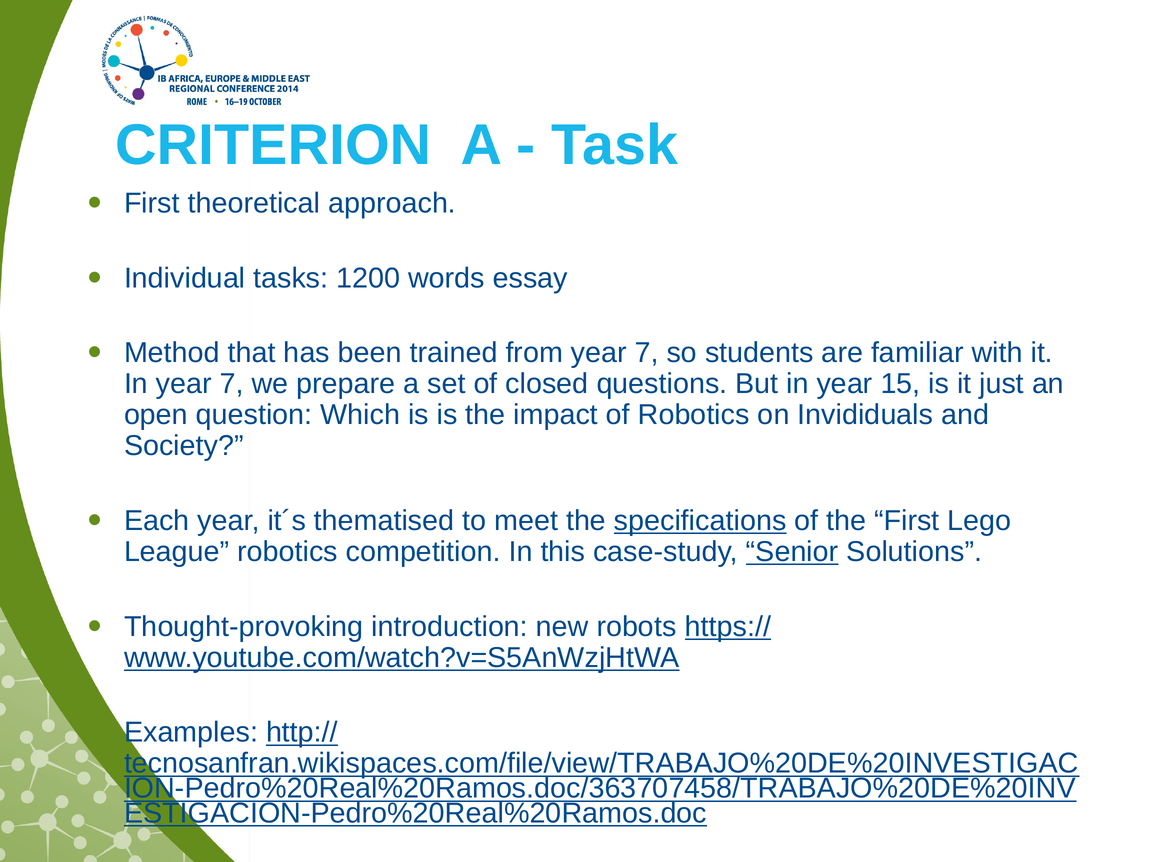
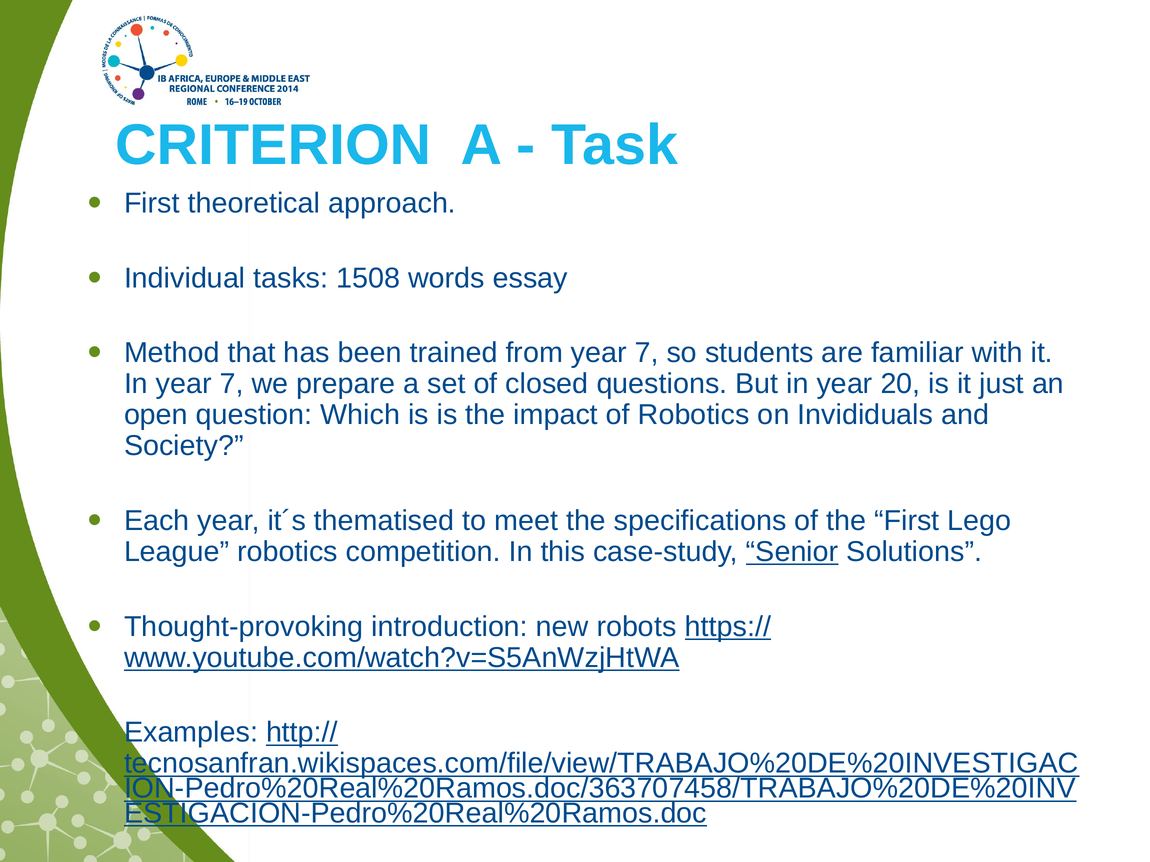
1200: 1200 -> 1508
15: 15 -> 20
specifications underline: present -> none
